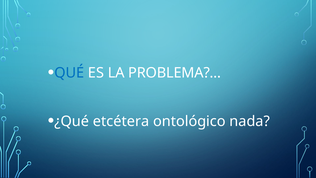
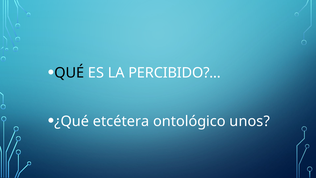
QUÉ colour: blue -> black
PROBLEMA: PROBLEMA -> PERCIBIDO
nada: nada -> unos
